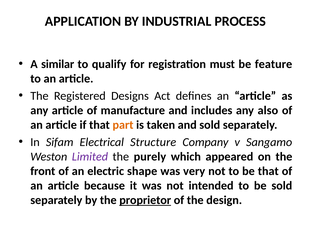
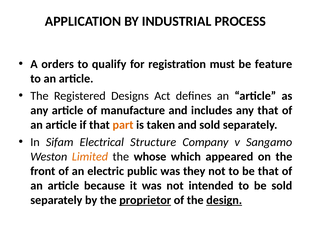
similar: similar -> orders
any also: also -> that
Limited colour: purple -> orange
purely: purely -> whose
shape: shape -> public
very: very -> they
design underline: none -> present
